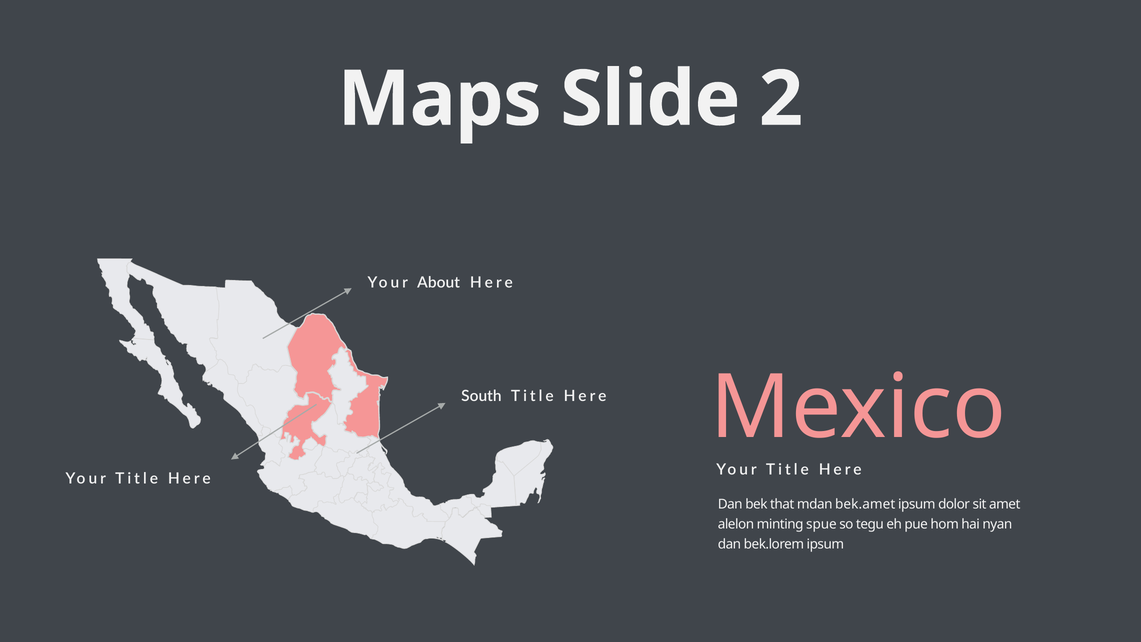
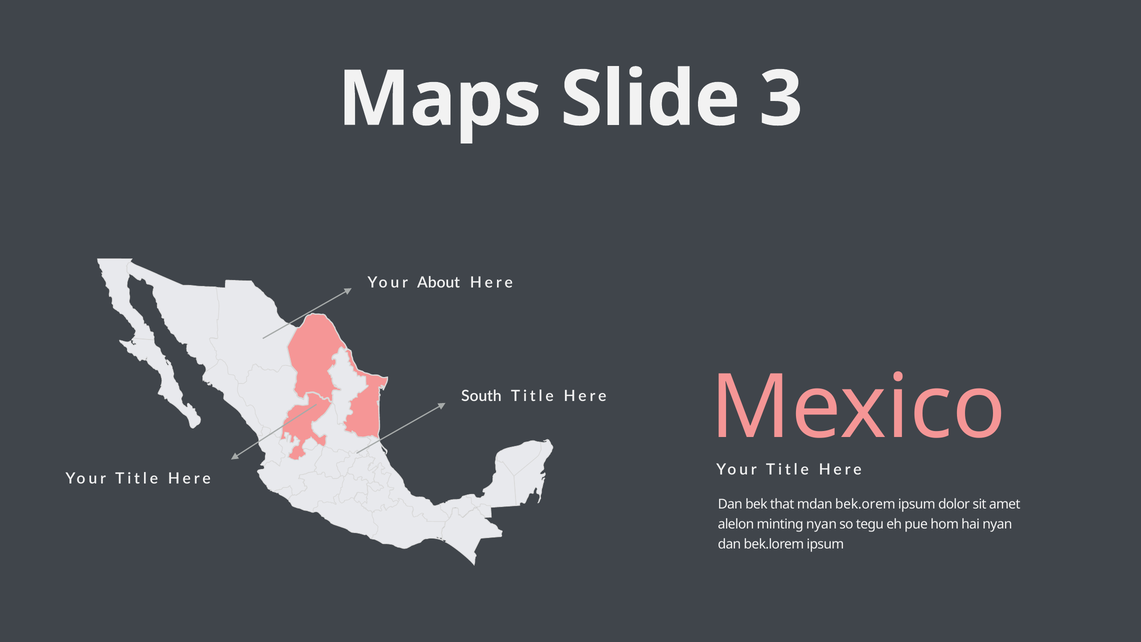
2: 2 -> 3
bek.amet: bek.amet -> bek.orem
minting spue: spue -> nyan
